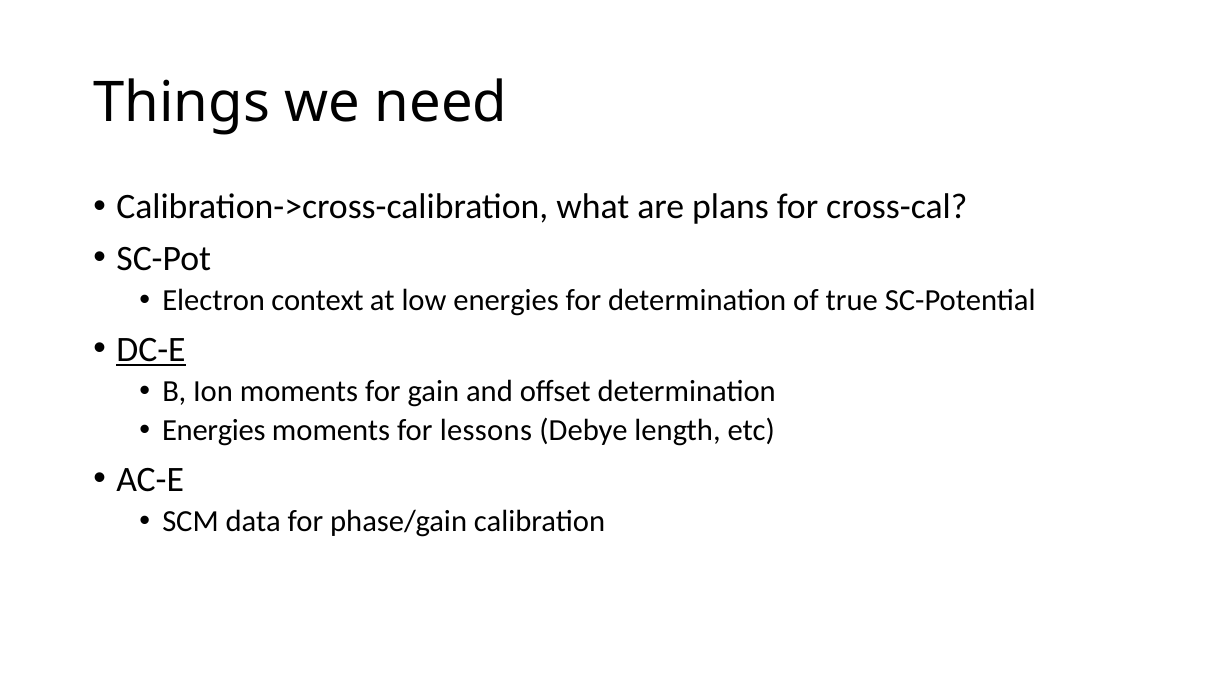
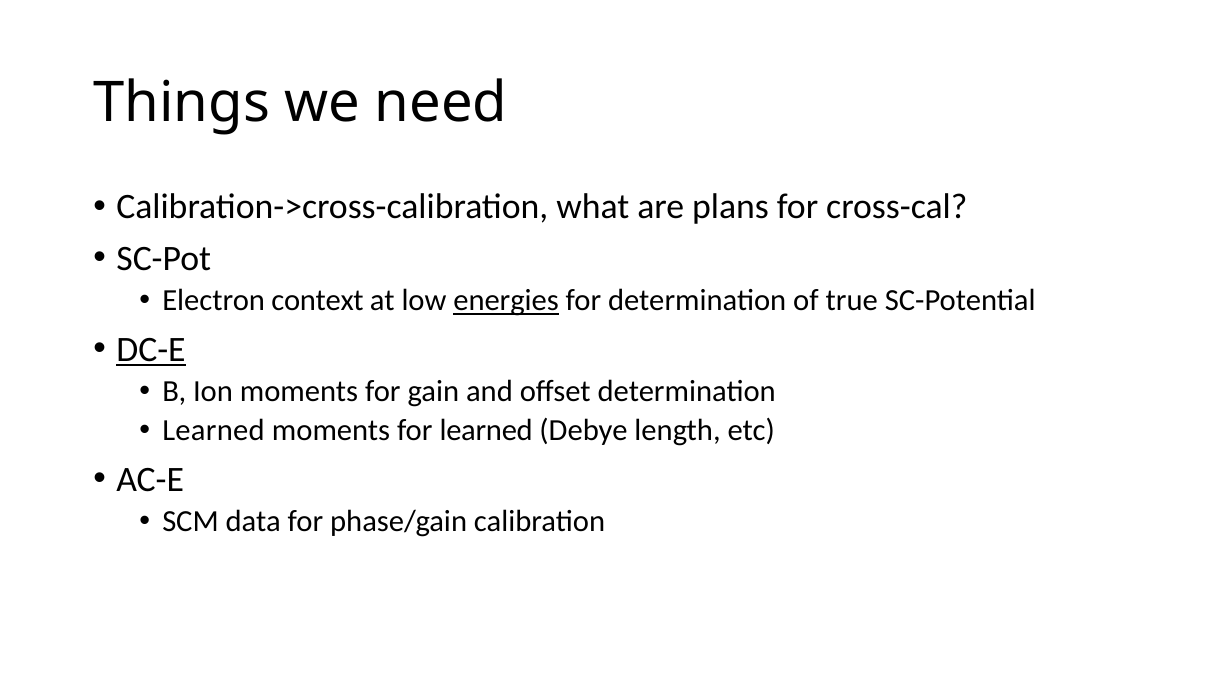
energies at (506, 301) underline: none -> present
Energies at (214, 431): Energies -> Learned
for lessons: lessons -> learned
